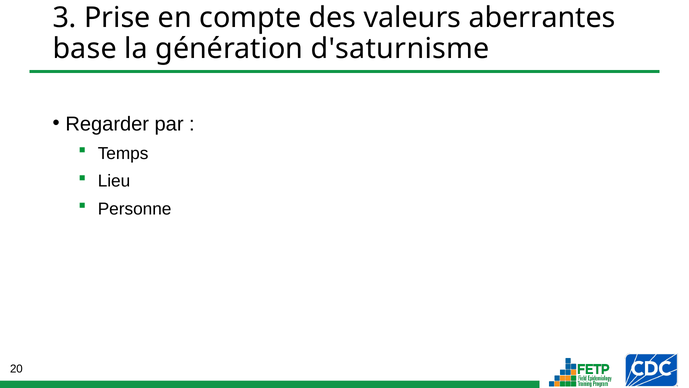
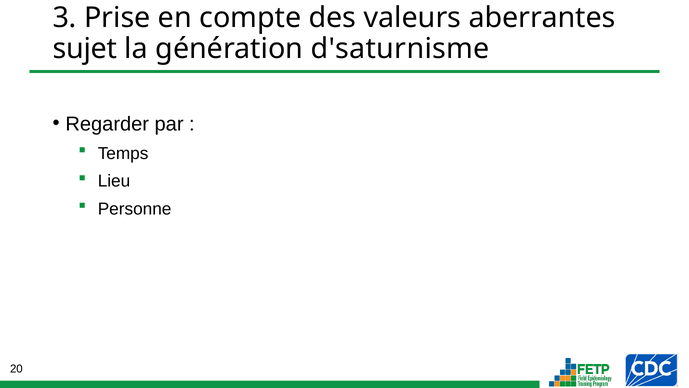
base: base -> sujet
